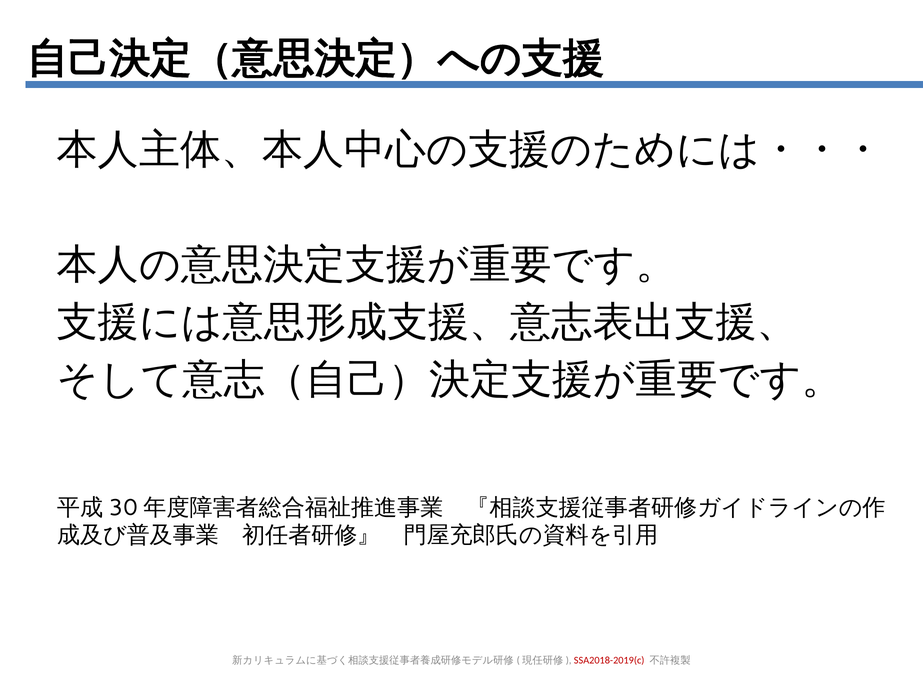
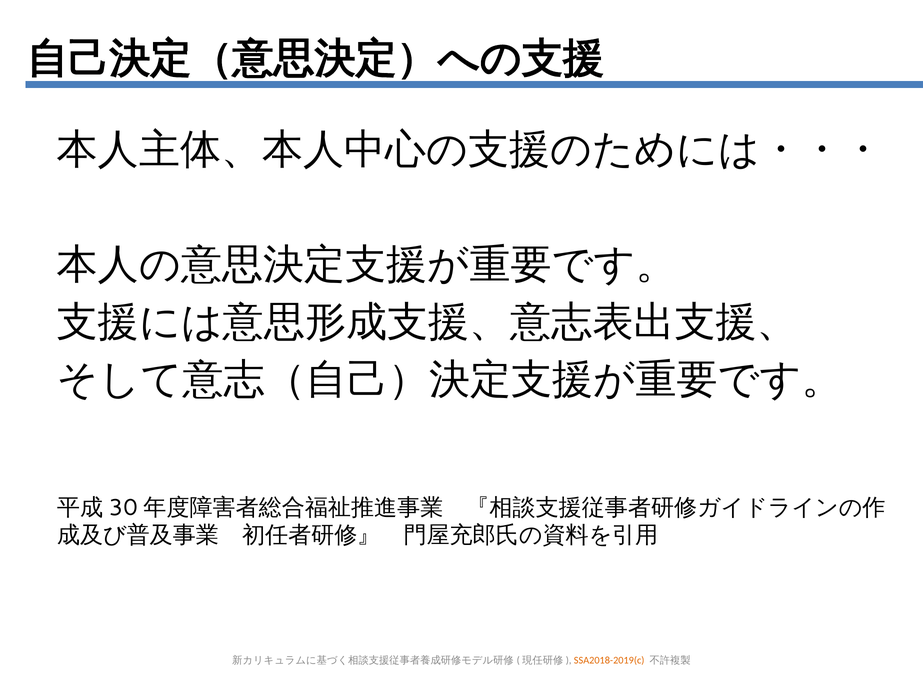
SSA2018-2019(c colour: red -> orange
